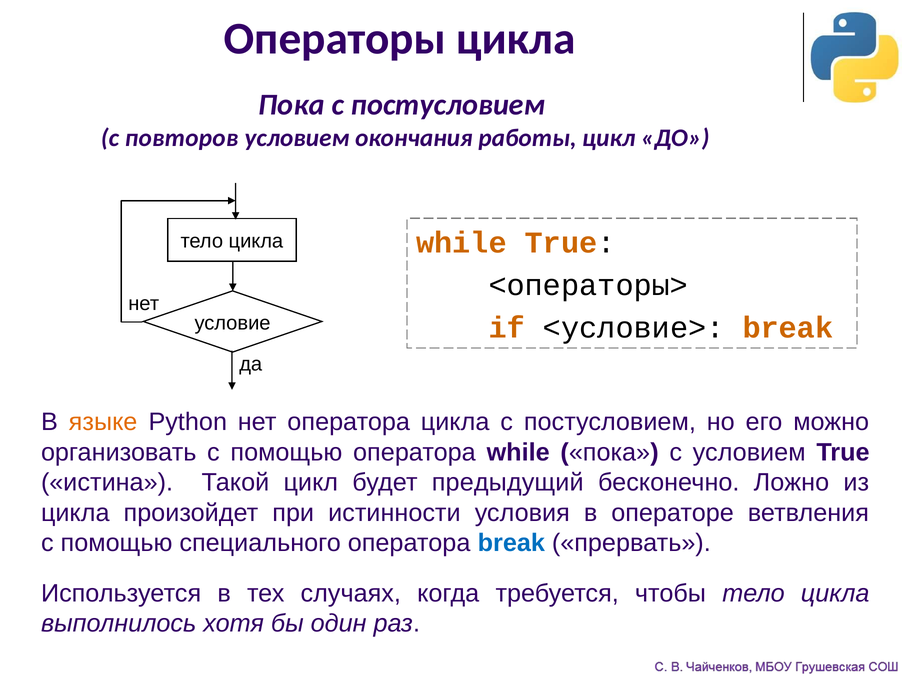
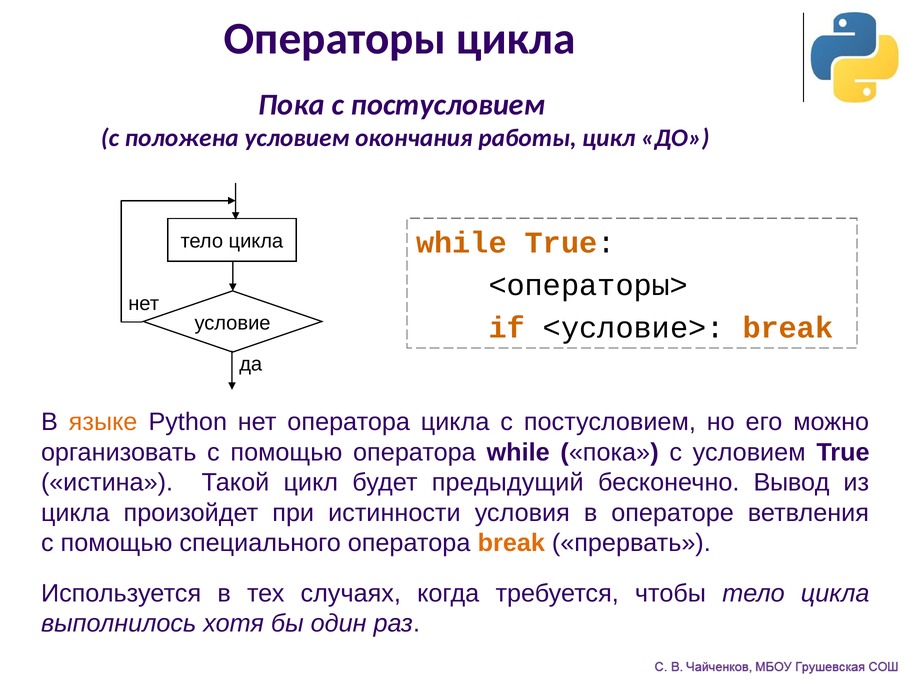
повторов: повторов -> положена
Ложно: Ложно -> Вывод
break at (511, 543) colour: blue -> orange
